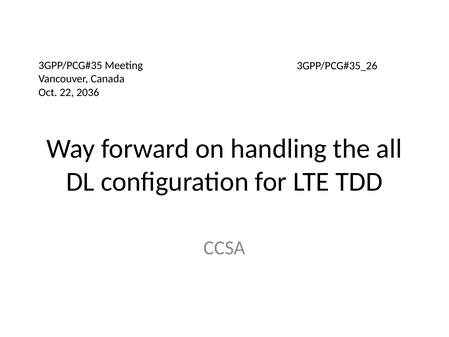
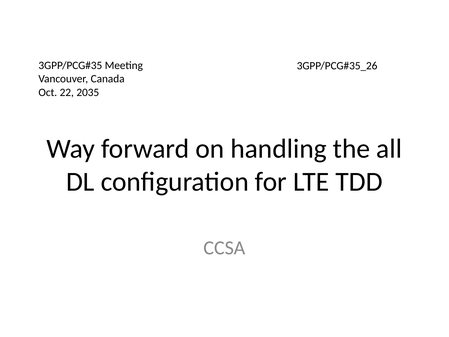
2036: 2036 -> 2035
